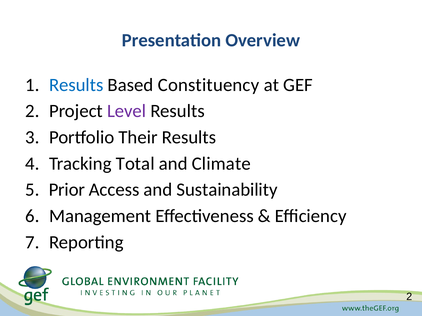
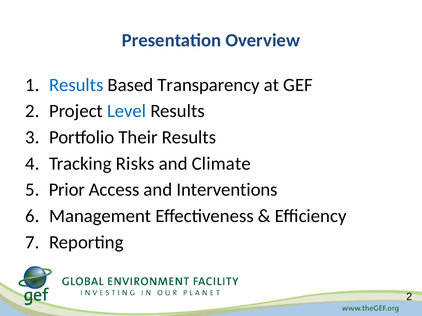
Constituency: Constituency -> Transparency
Level colour: purple -> blue
Total: Total -> Risks
Sustainability: Sustainability -> Interventions
